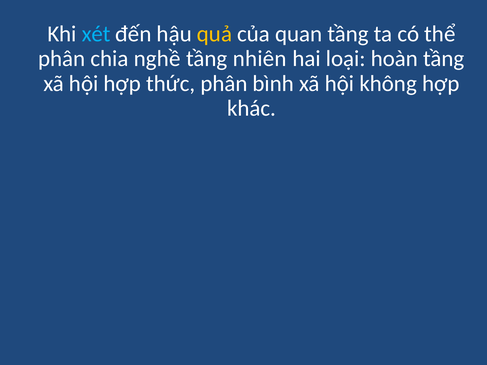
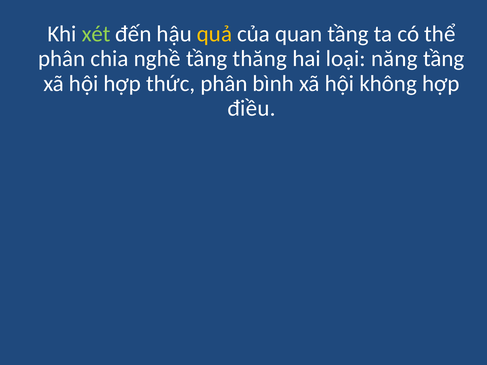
xét colour: light blue -> light green
nhiên: nhiên -> thăng
hoàn: hoàn -> năng
khác: khác -> điều
